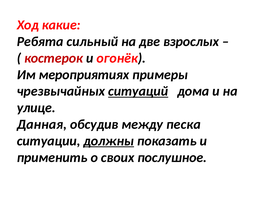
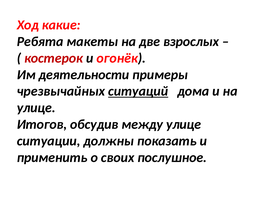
сильный: сильный -> макеты
мероприятиях: мероприятиях -> деятельности
Данная: Данная -> Итогов
между песка: песка -> улице
должны underline: present -> none
